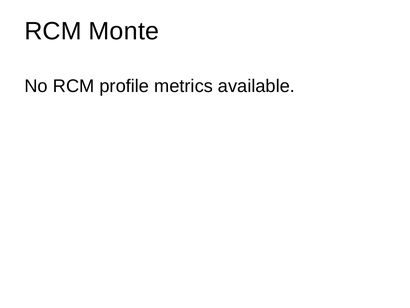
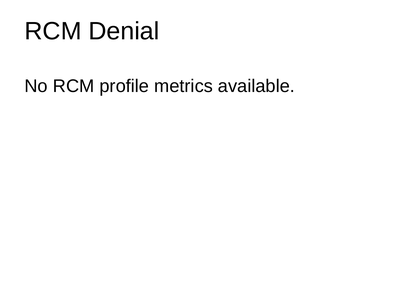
Monte: Monte -> Denial
